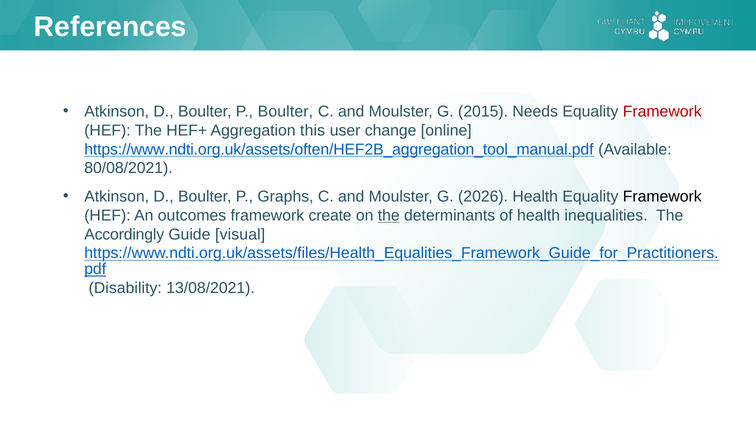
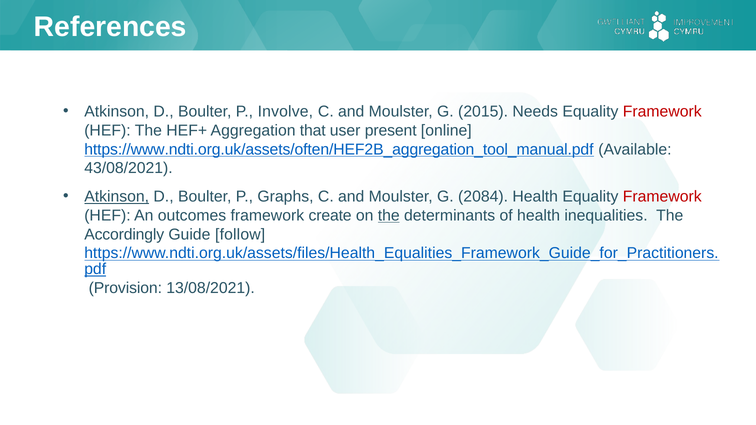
P Boulter: Boulter -> Involve
this: this -> that
change: change -> present
80/08/2021: 80/08/2021 -> 43/08/2021
Atkinson at (117, 197) underline: none -> present
2026: 2026 -> 2084
Framework at (662, 197) colour: black -> red
visual: visual -> follow
Disability: Disability -> Provision
